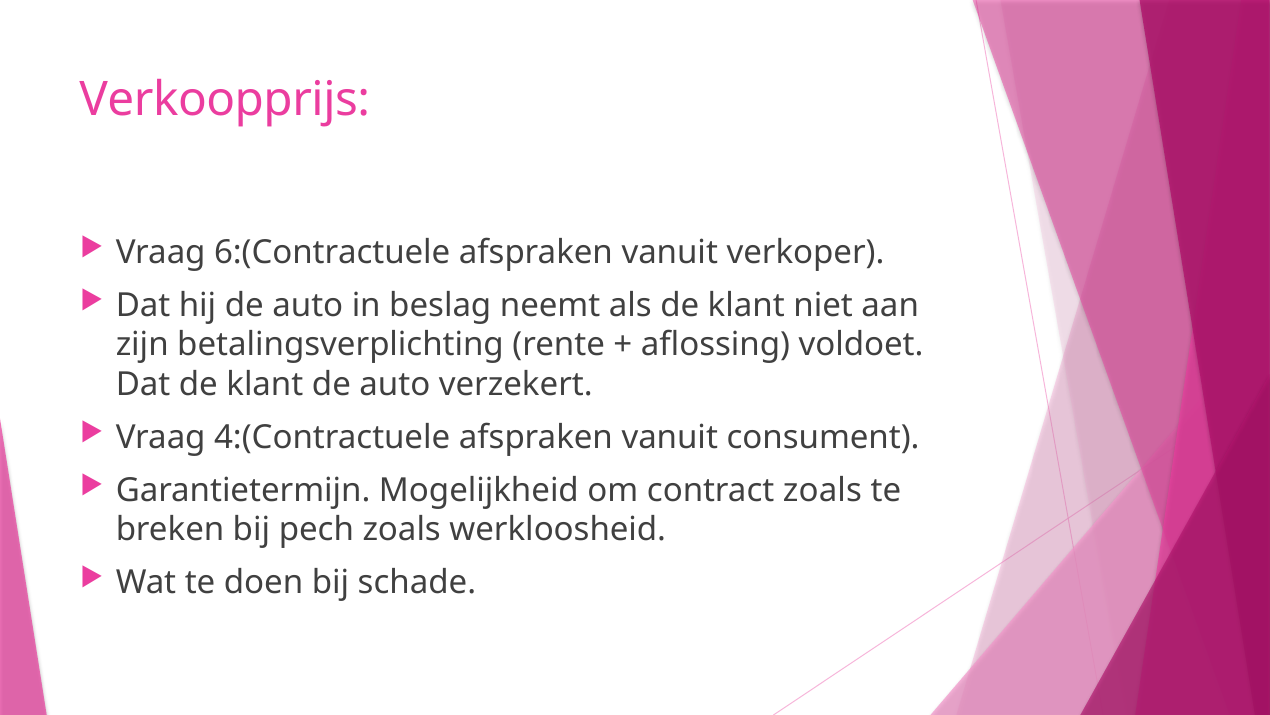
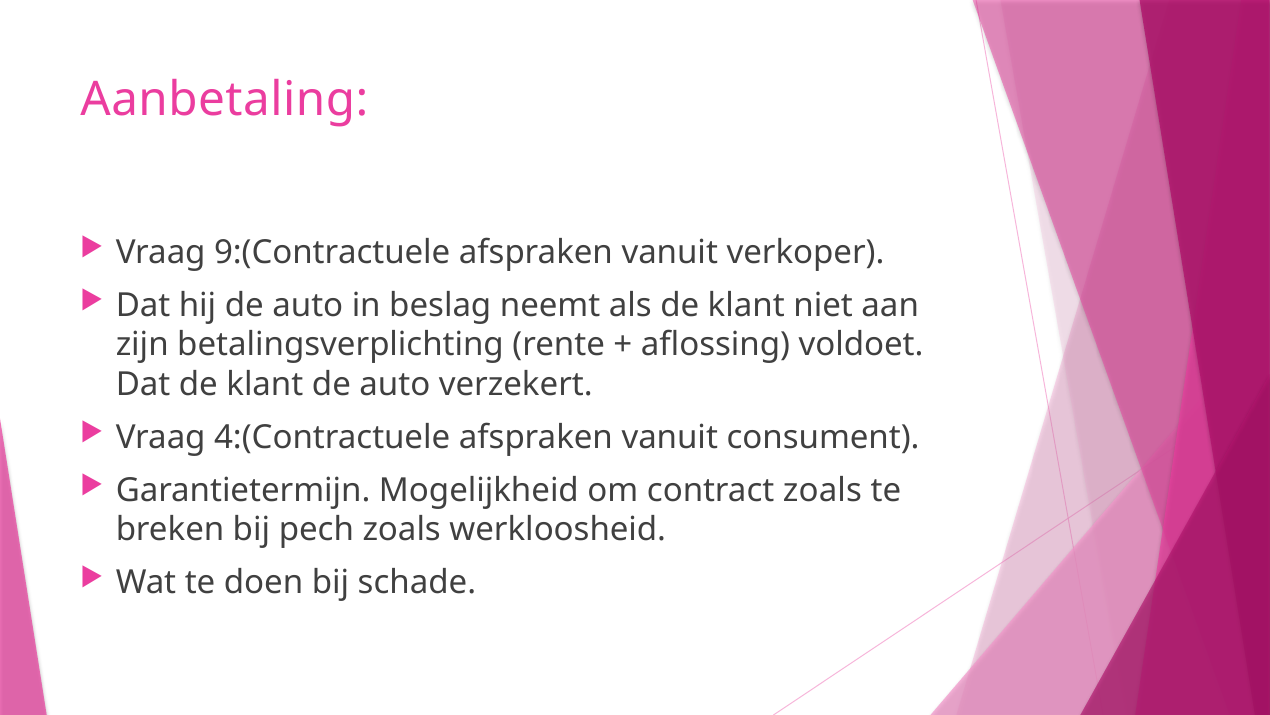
Verkoopprijs: Verkoopprijs -> Aanbetaling
6:(Contractuele: 6:(Contractuele -> 9:(Contractuele
